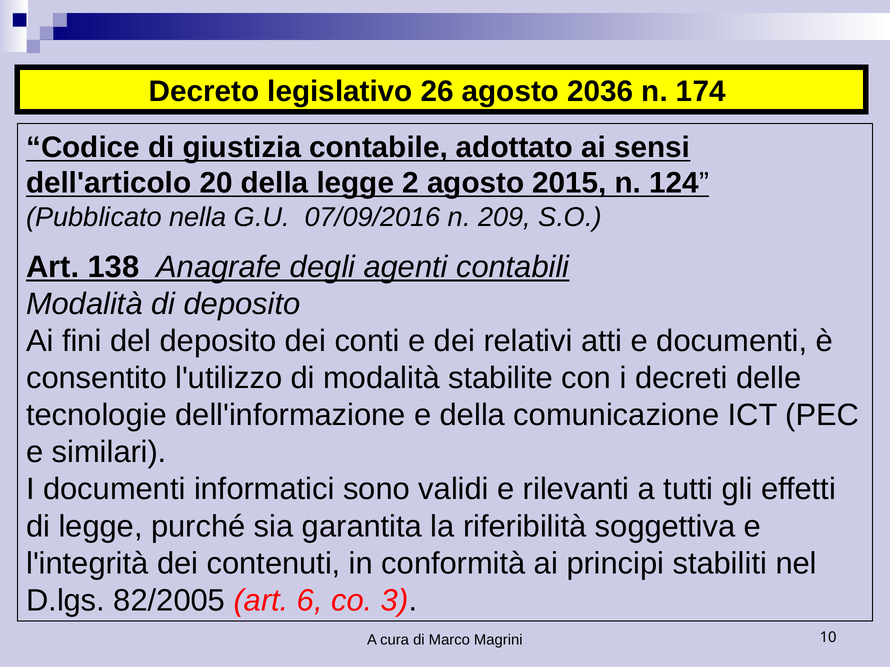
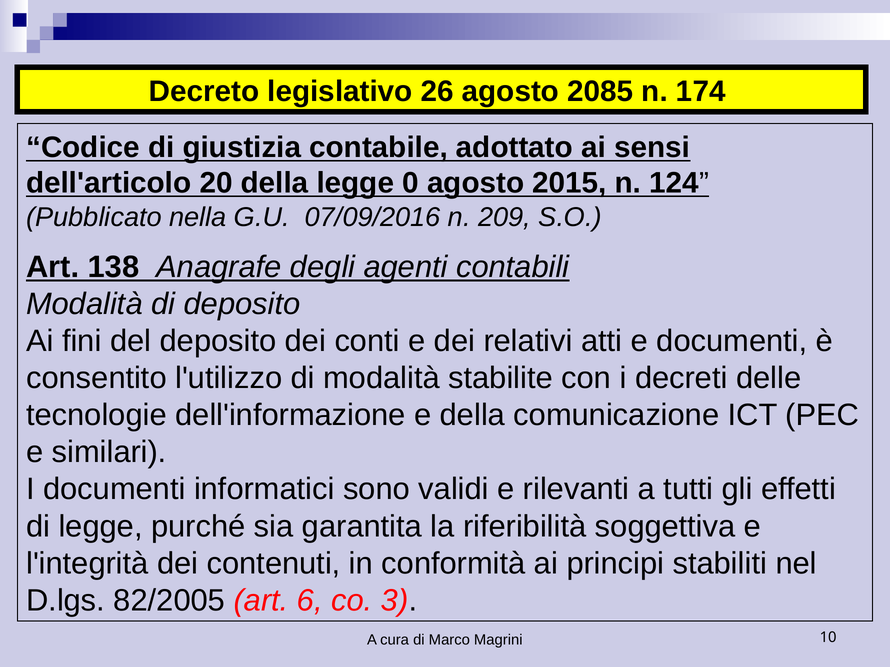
2036: 2036 -> 2085
2: 2 -> 0
